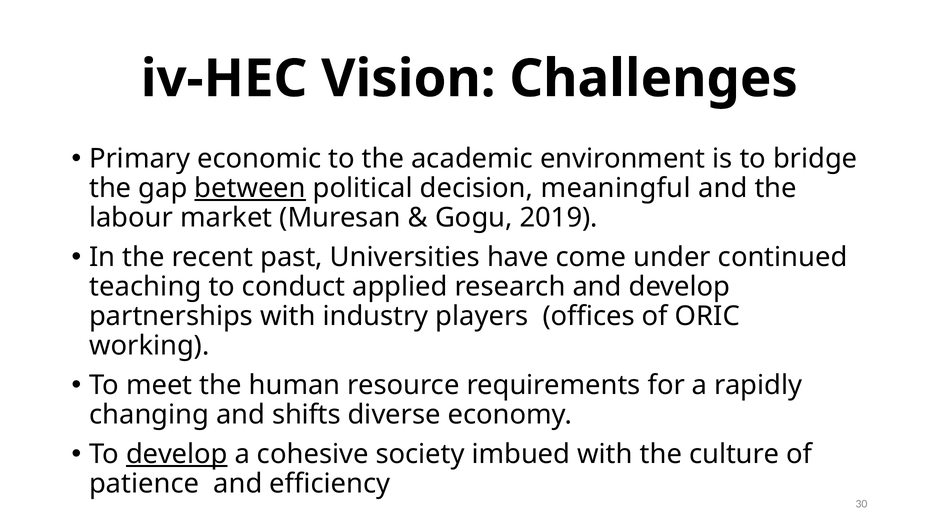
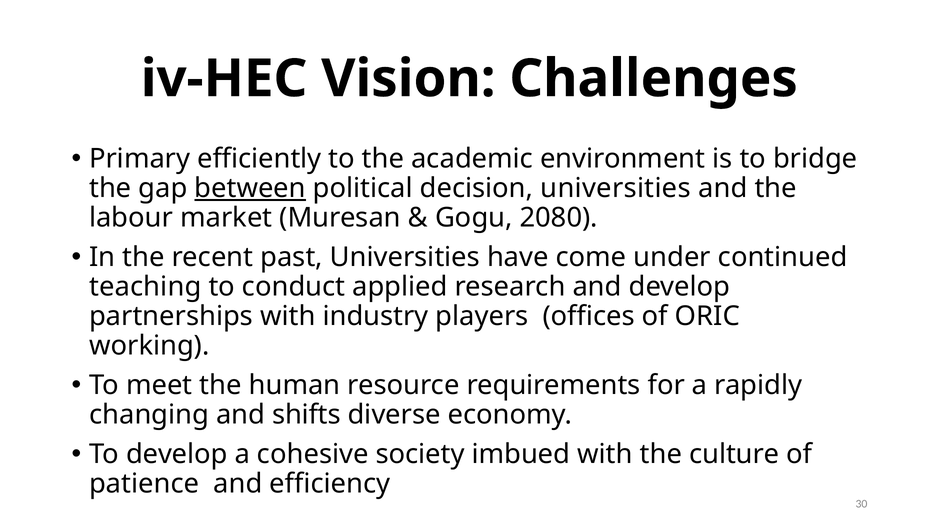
economic: economic -> efficiently
decision meaningful: meaningful -> universities
2019: 2019 -> 2080
develop at (177, 454) underline: present -> none
